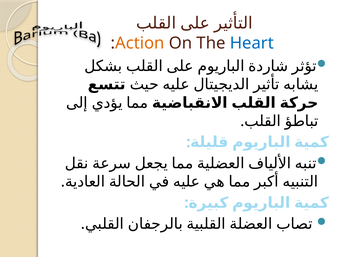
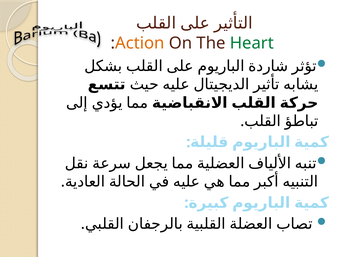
Heart colour: blue -> green
